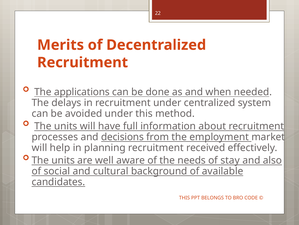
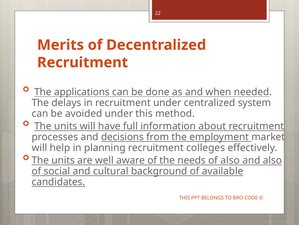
received: received -> colleges
of stay: stay -> also
